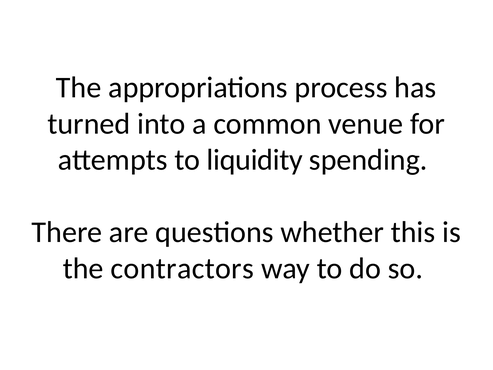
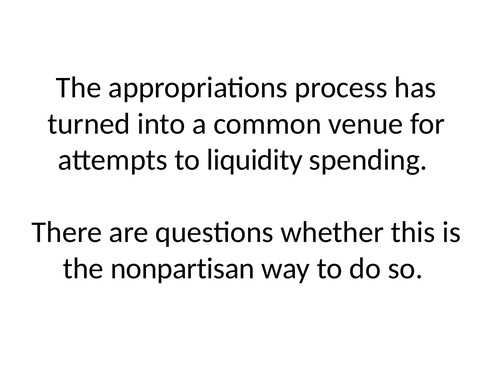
contractors: contractors -> nonpartisan
